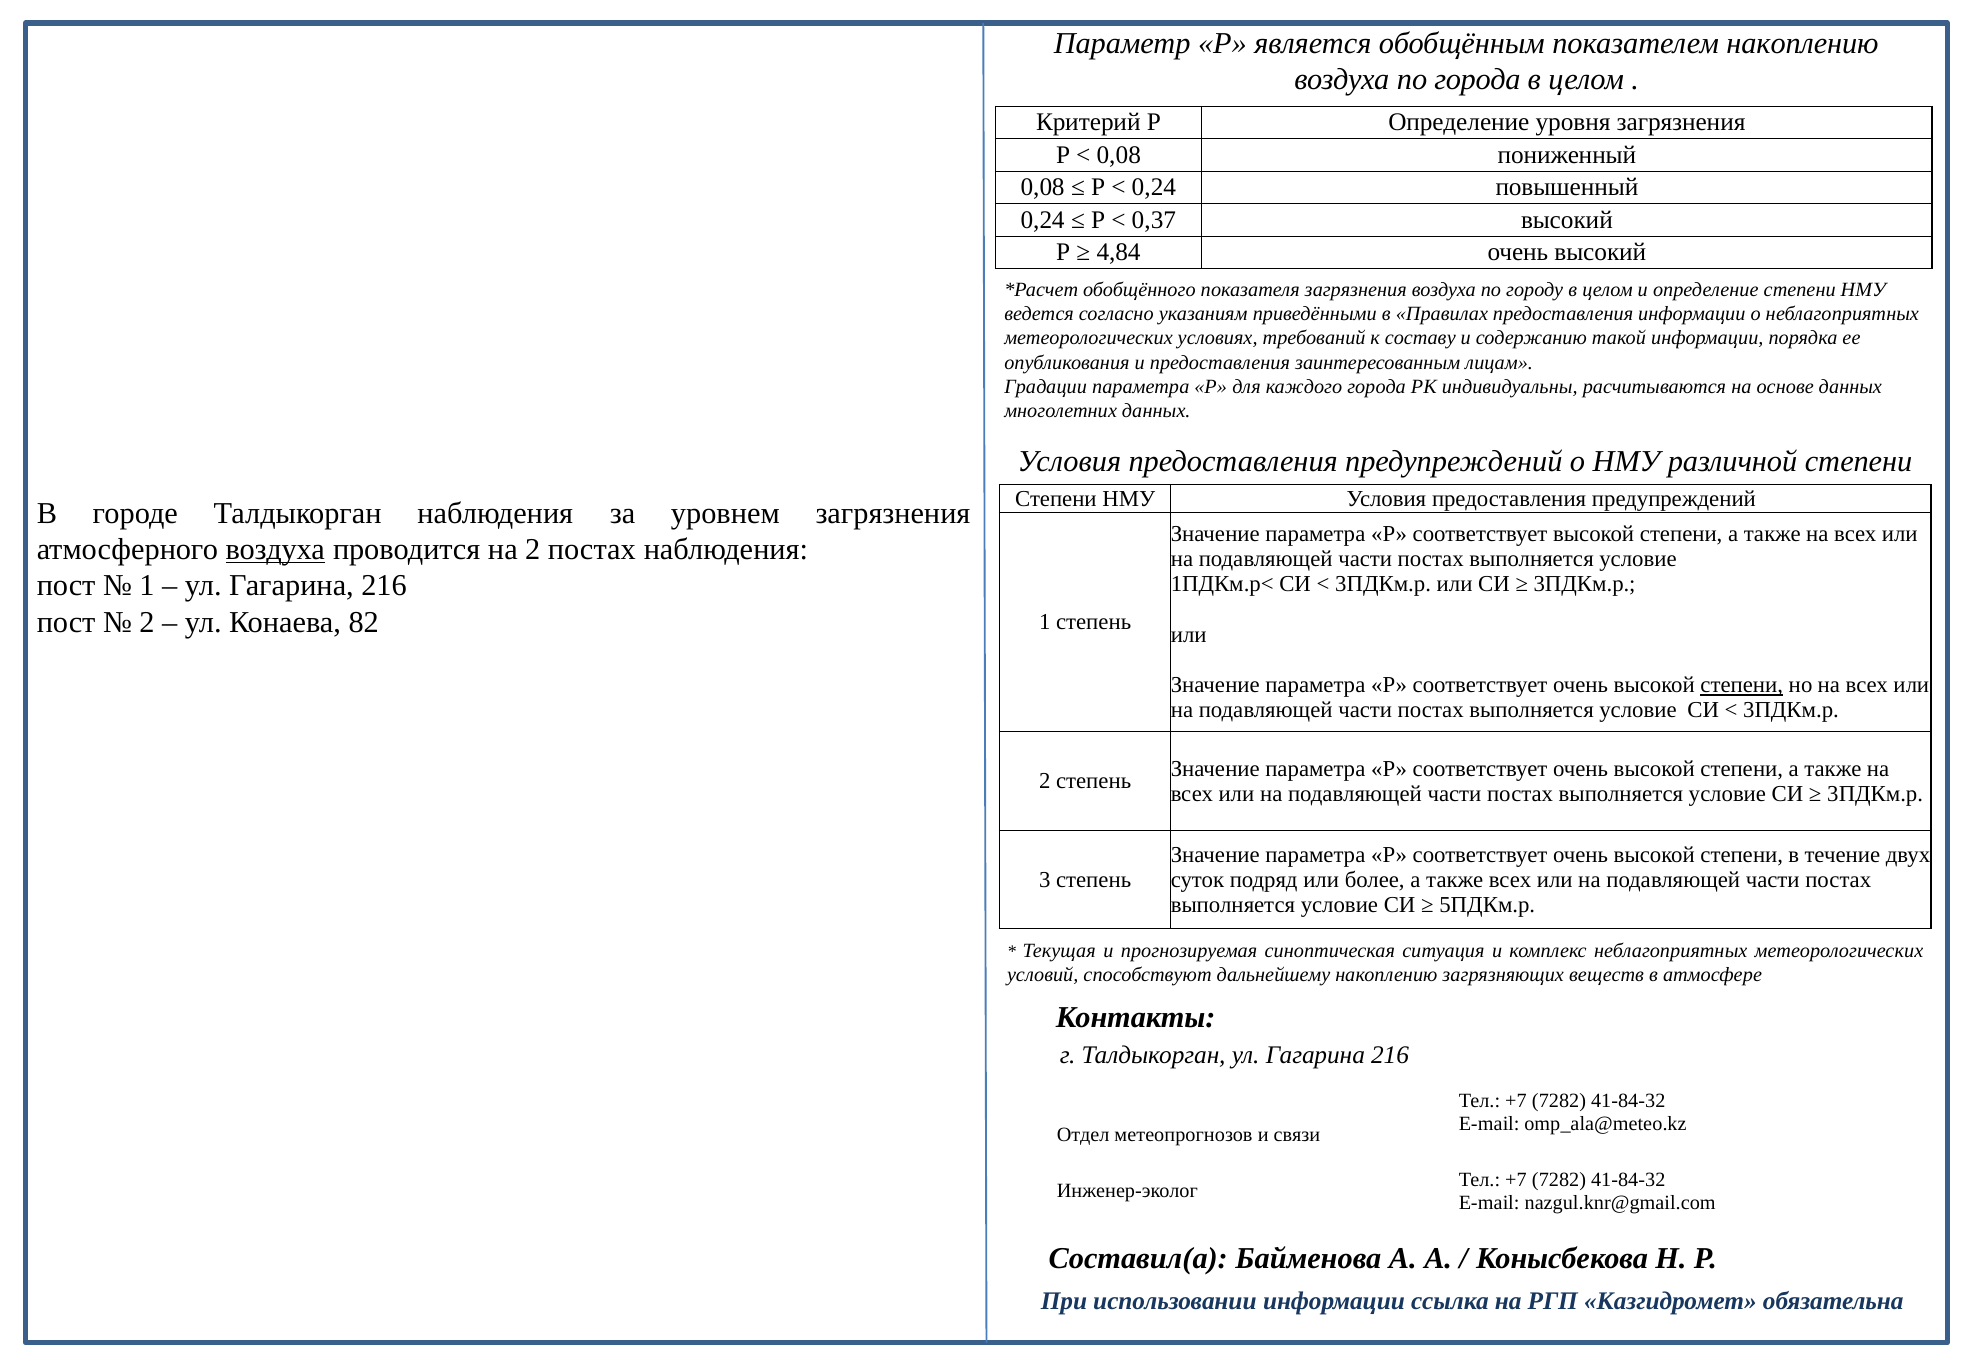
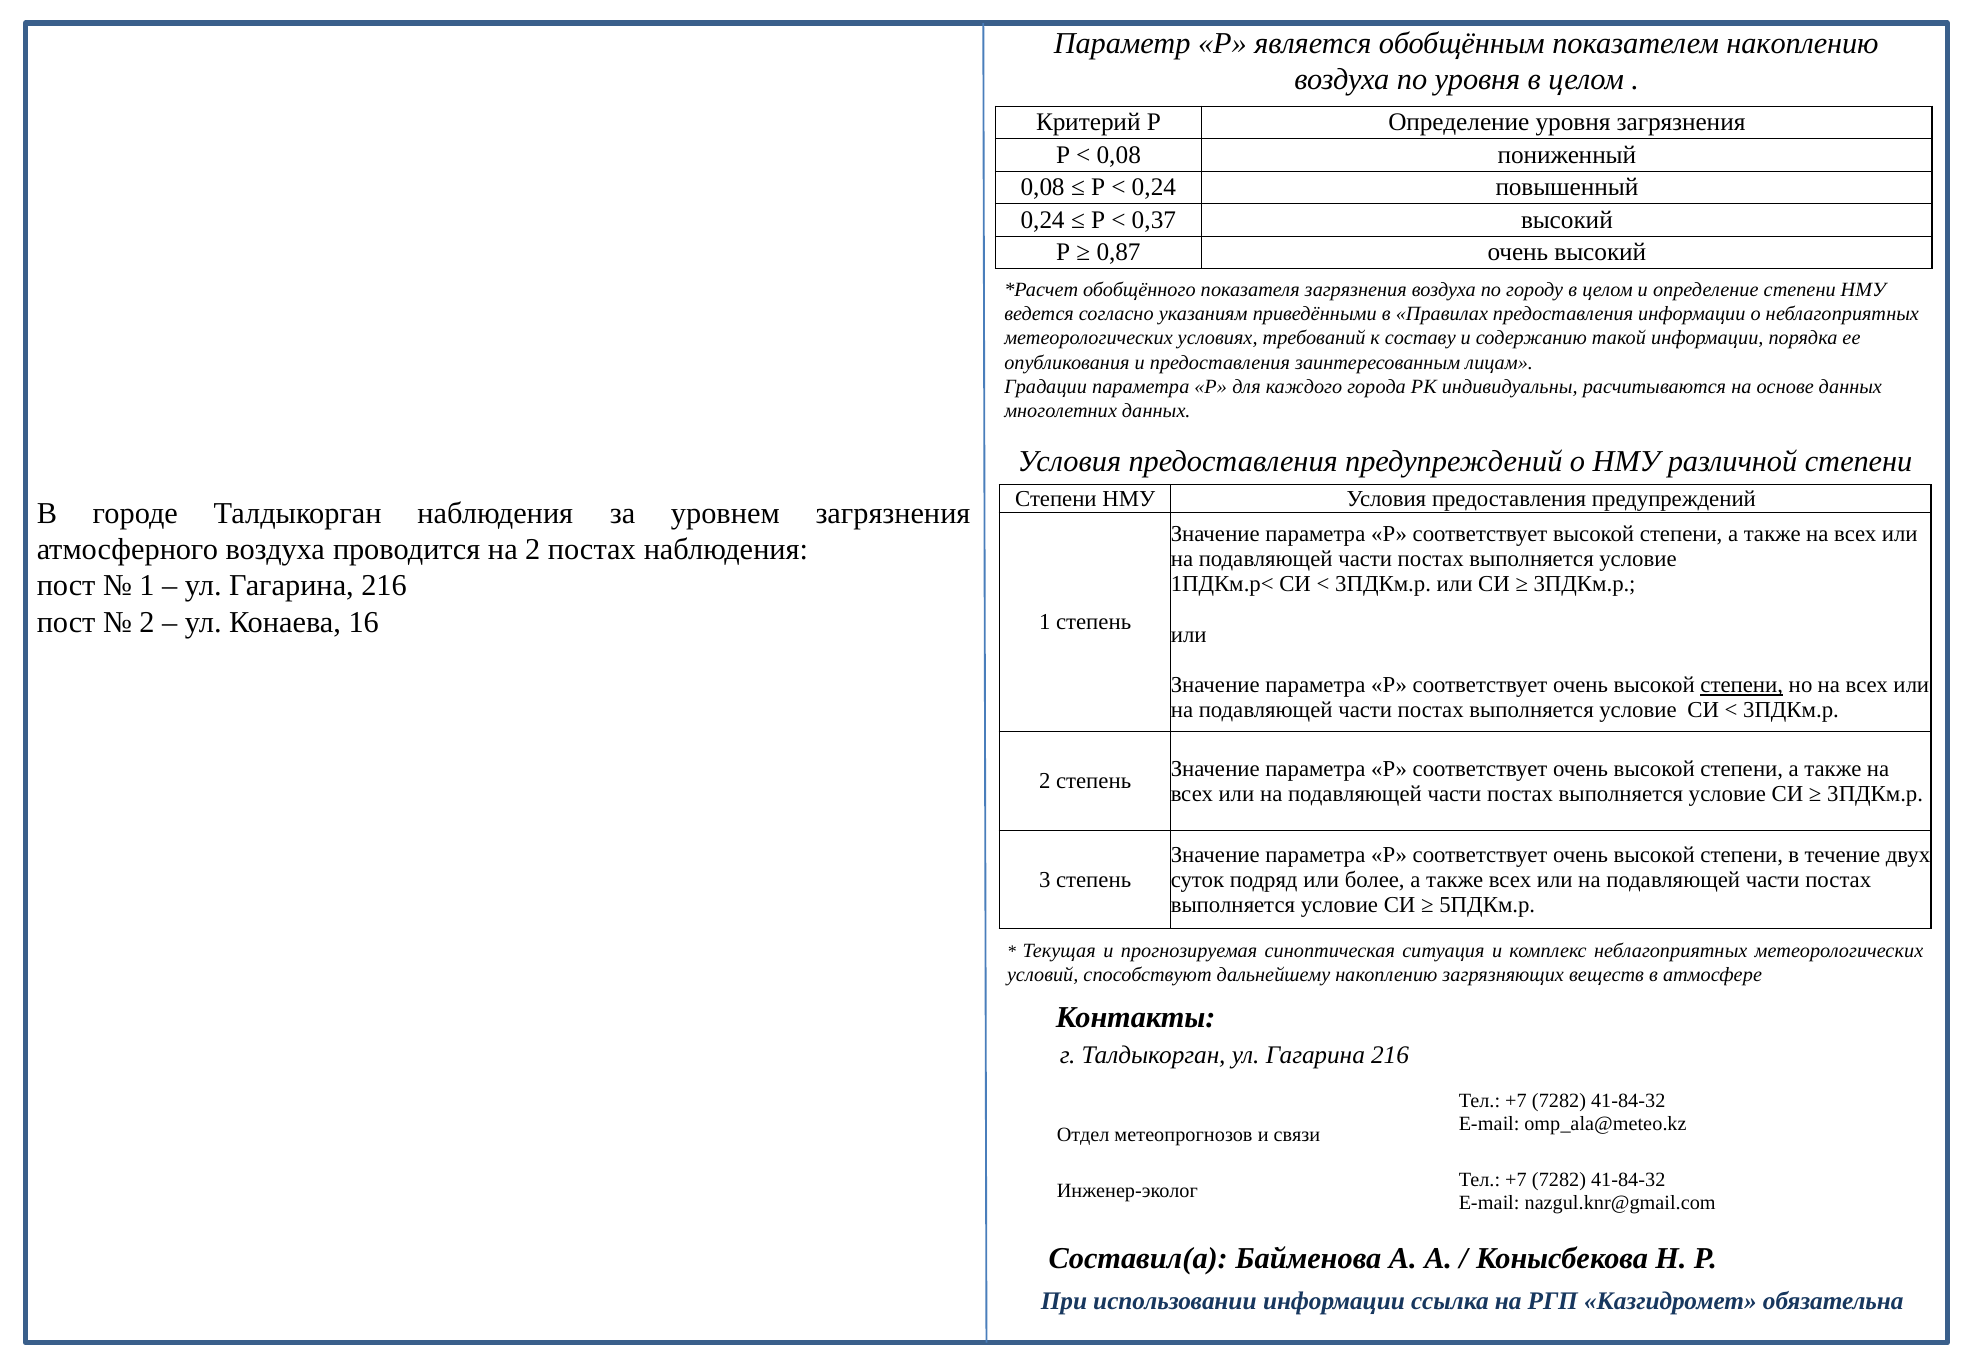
по города: города -> уровня
4,84: 4,84 -> 0,87
воздуха at (275, 549) underline: present -> none
82: 82 -> 16
